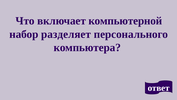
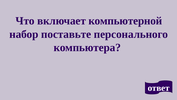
разделяет: разделяет -> поставьте
